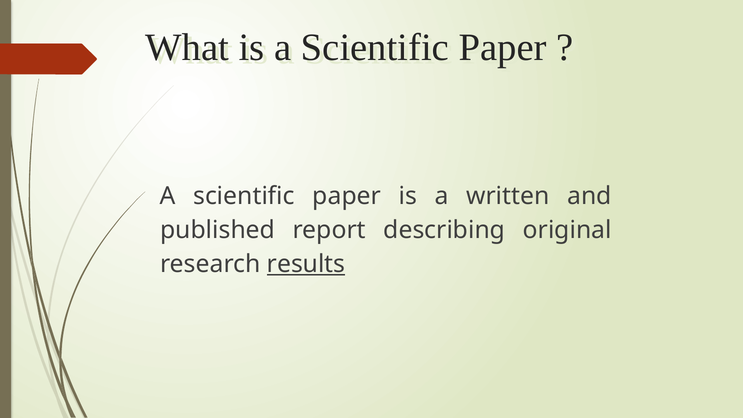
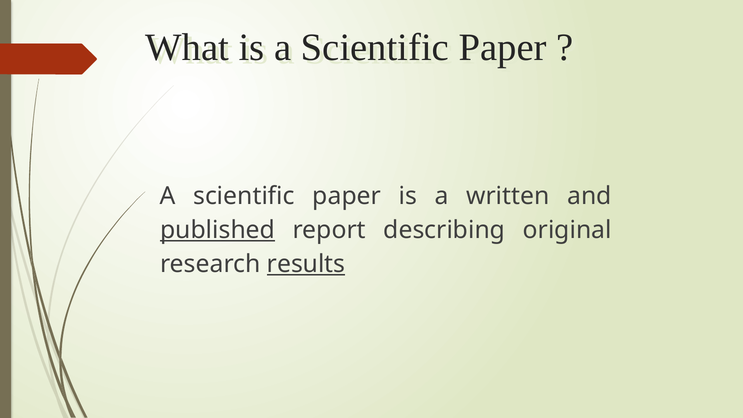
published underline: none -> present
